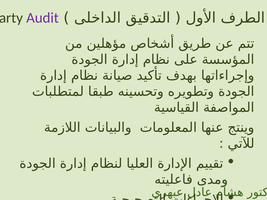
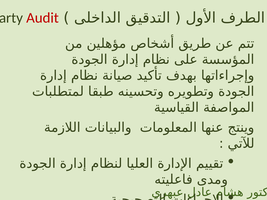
Audit colour: purple -> red
